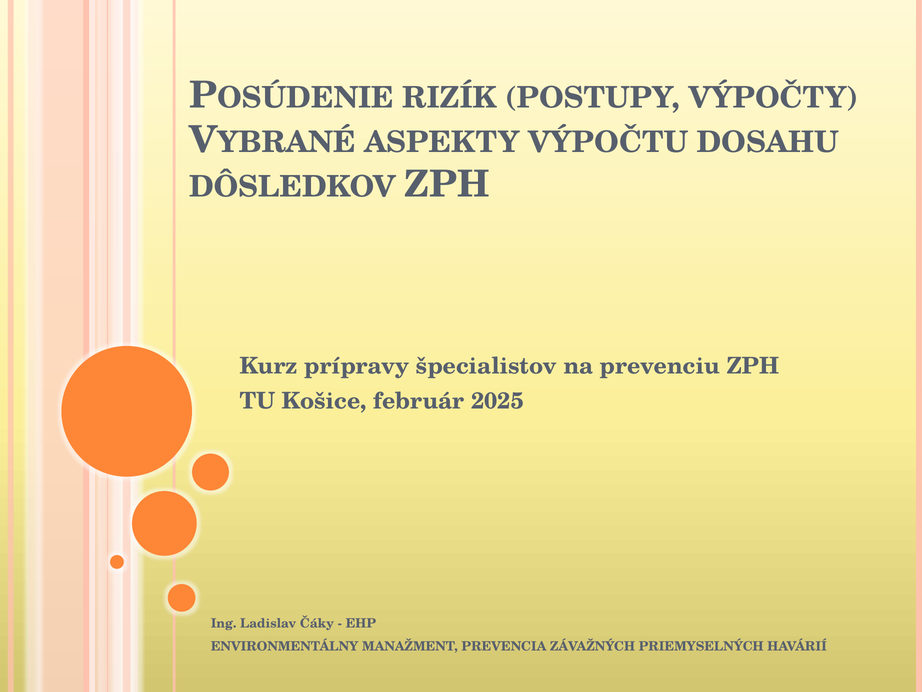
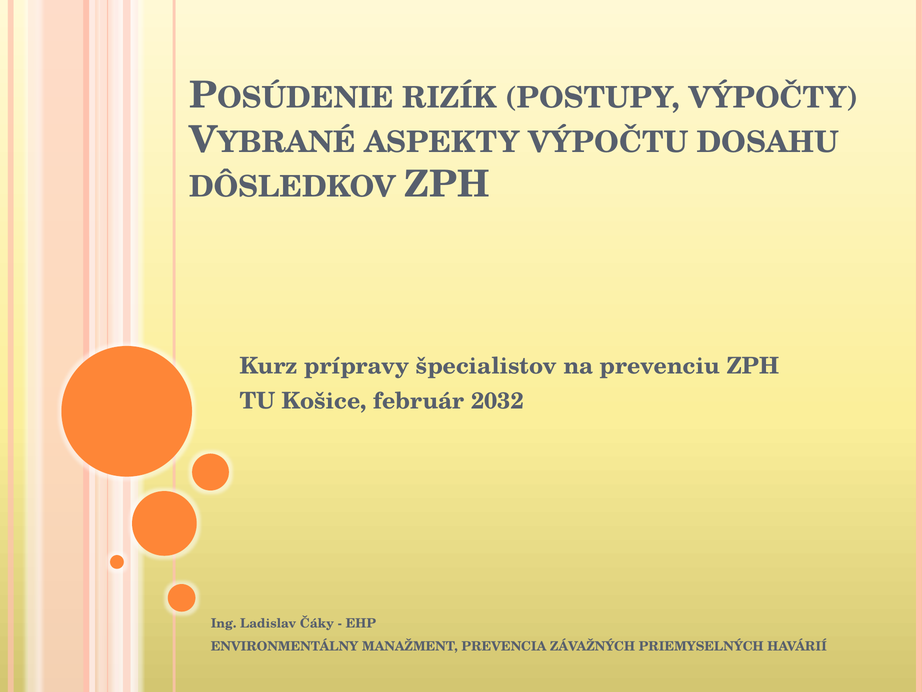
2025: 2025 -> 2032
